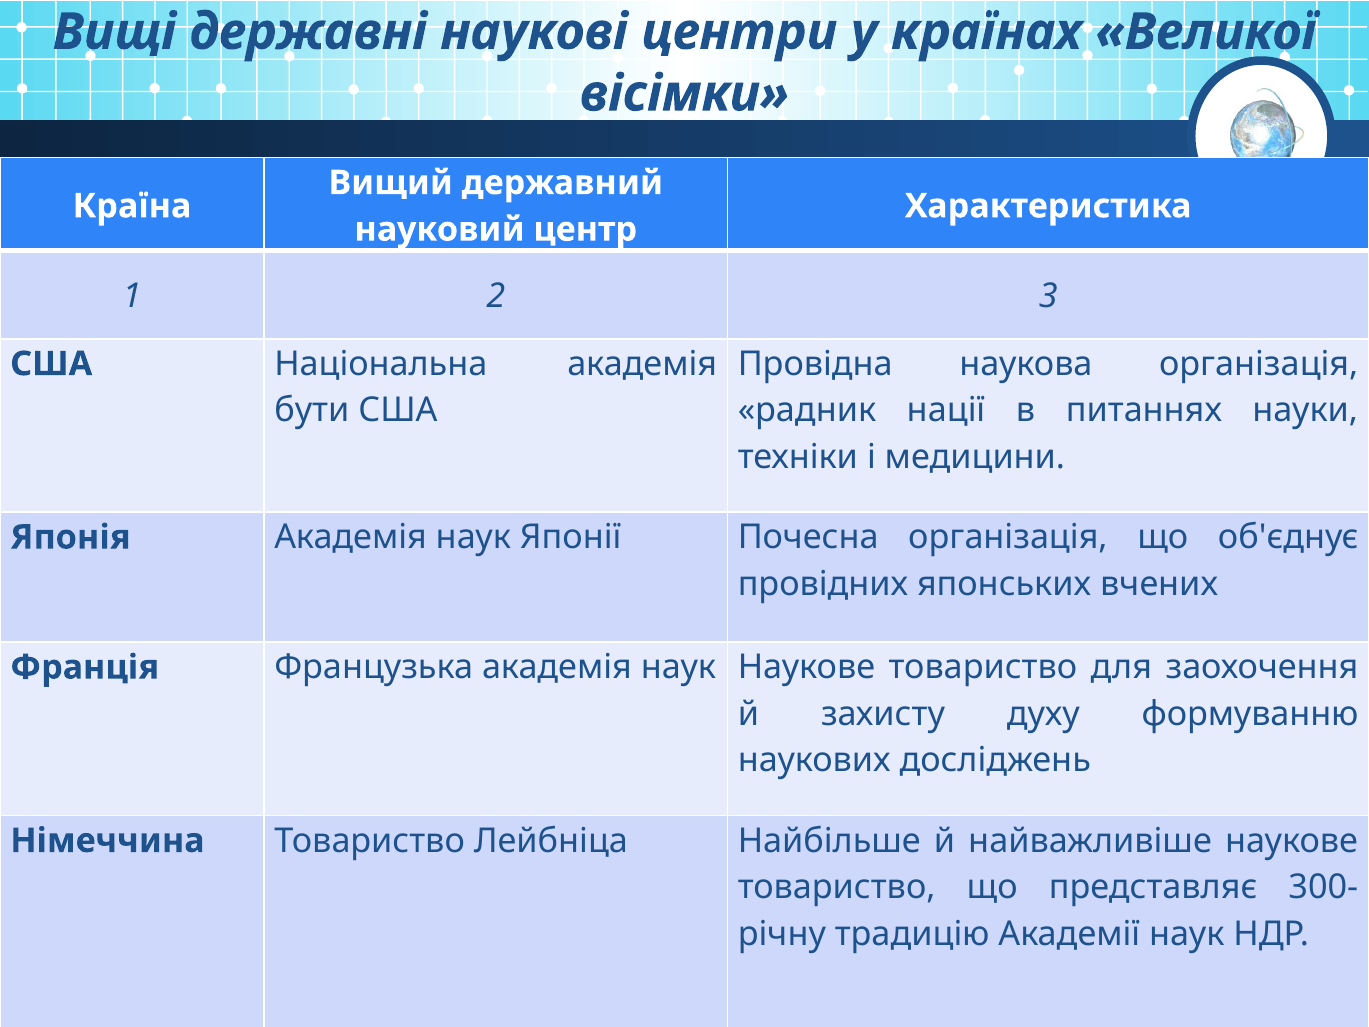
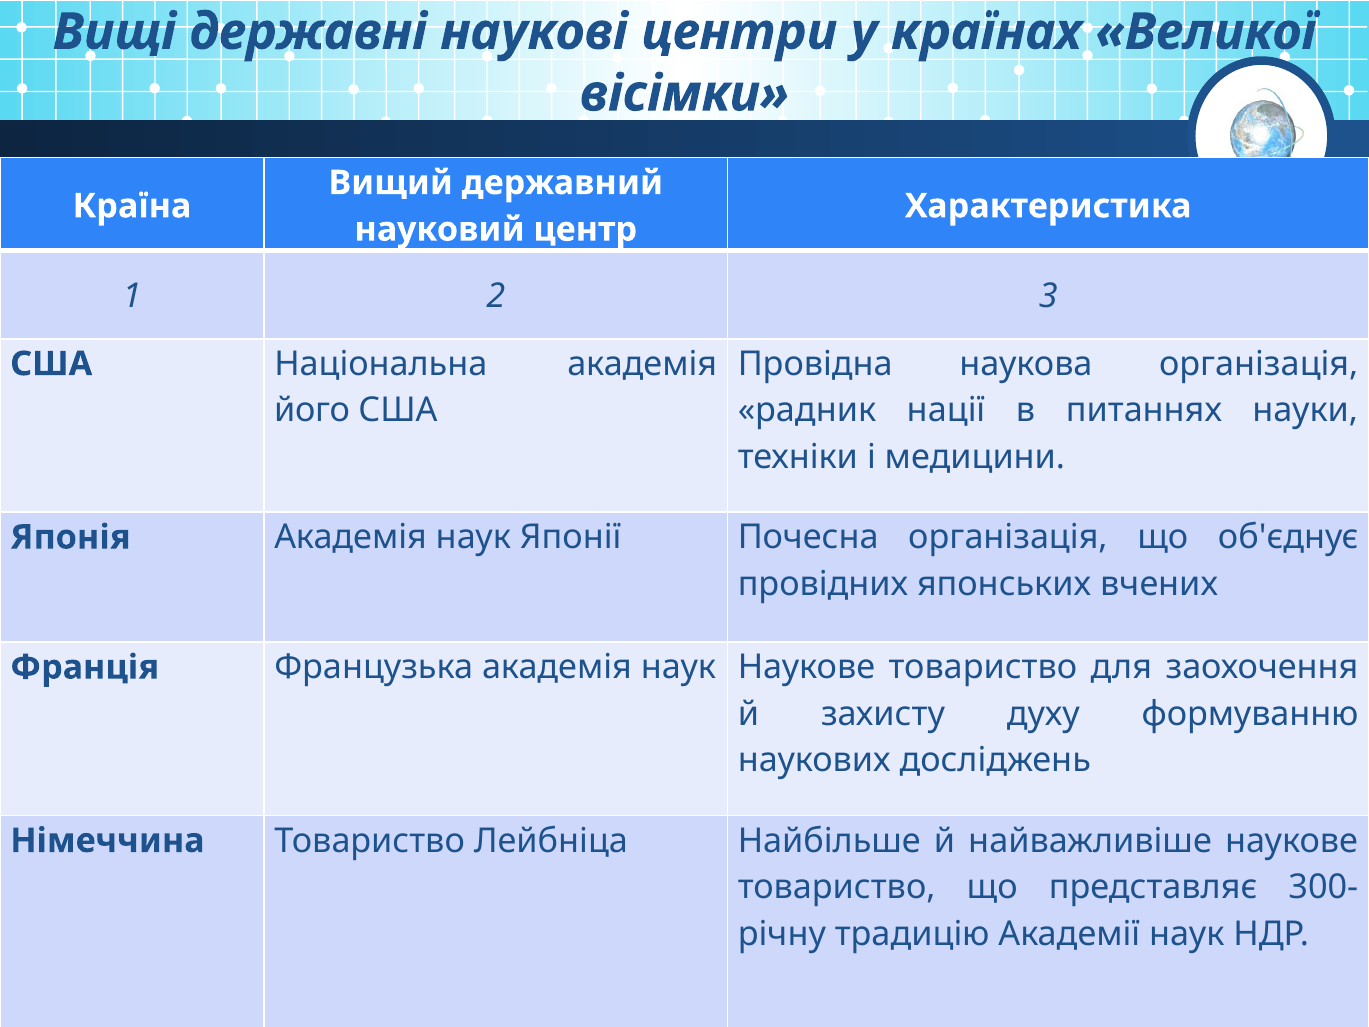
бути: бути -> його
